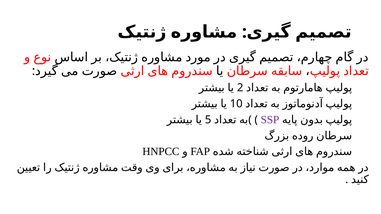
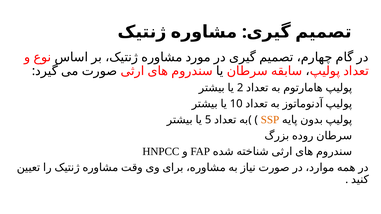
SSP colour: purple -> orange
